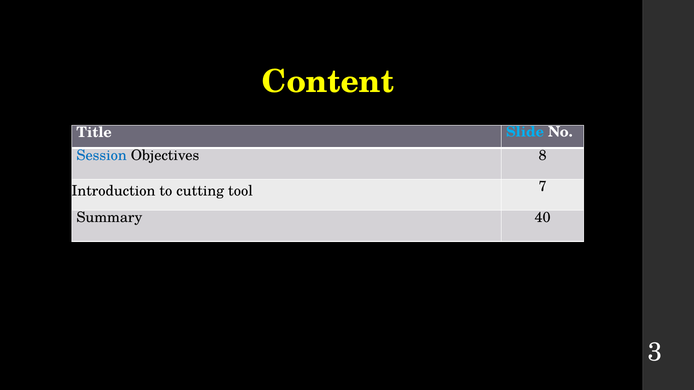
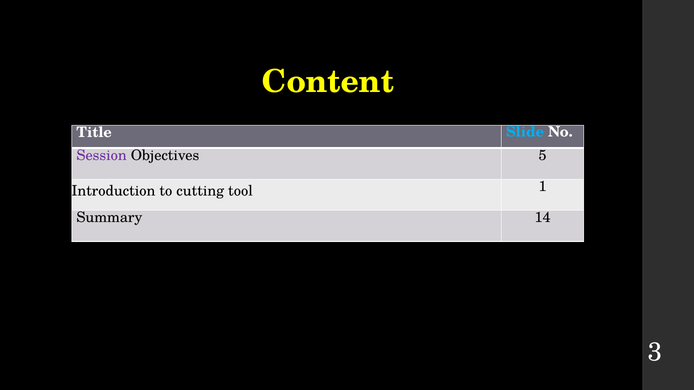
Session colour: blue -> purple
8: 8 -> 5
7: 7 -> 1
40: 40 -> 14
